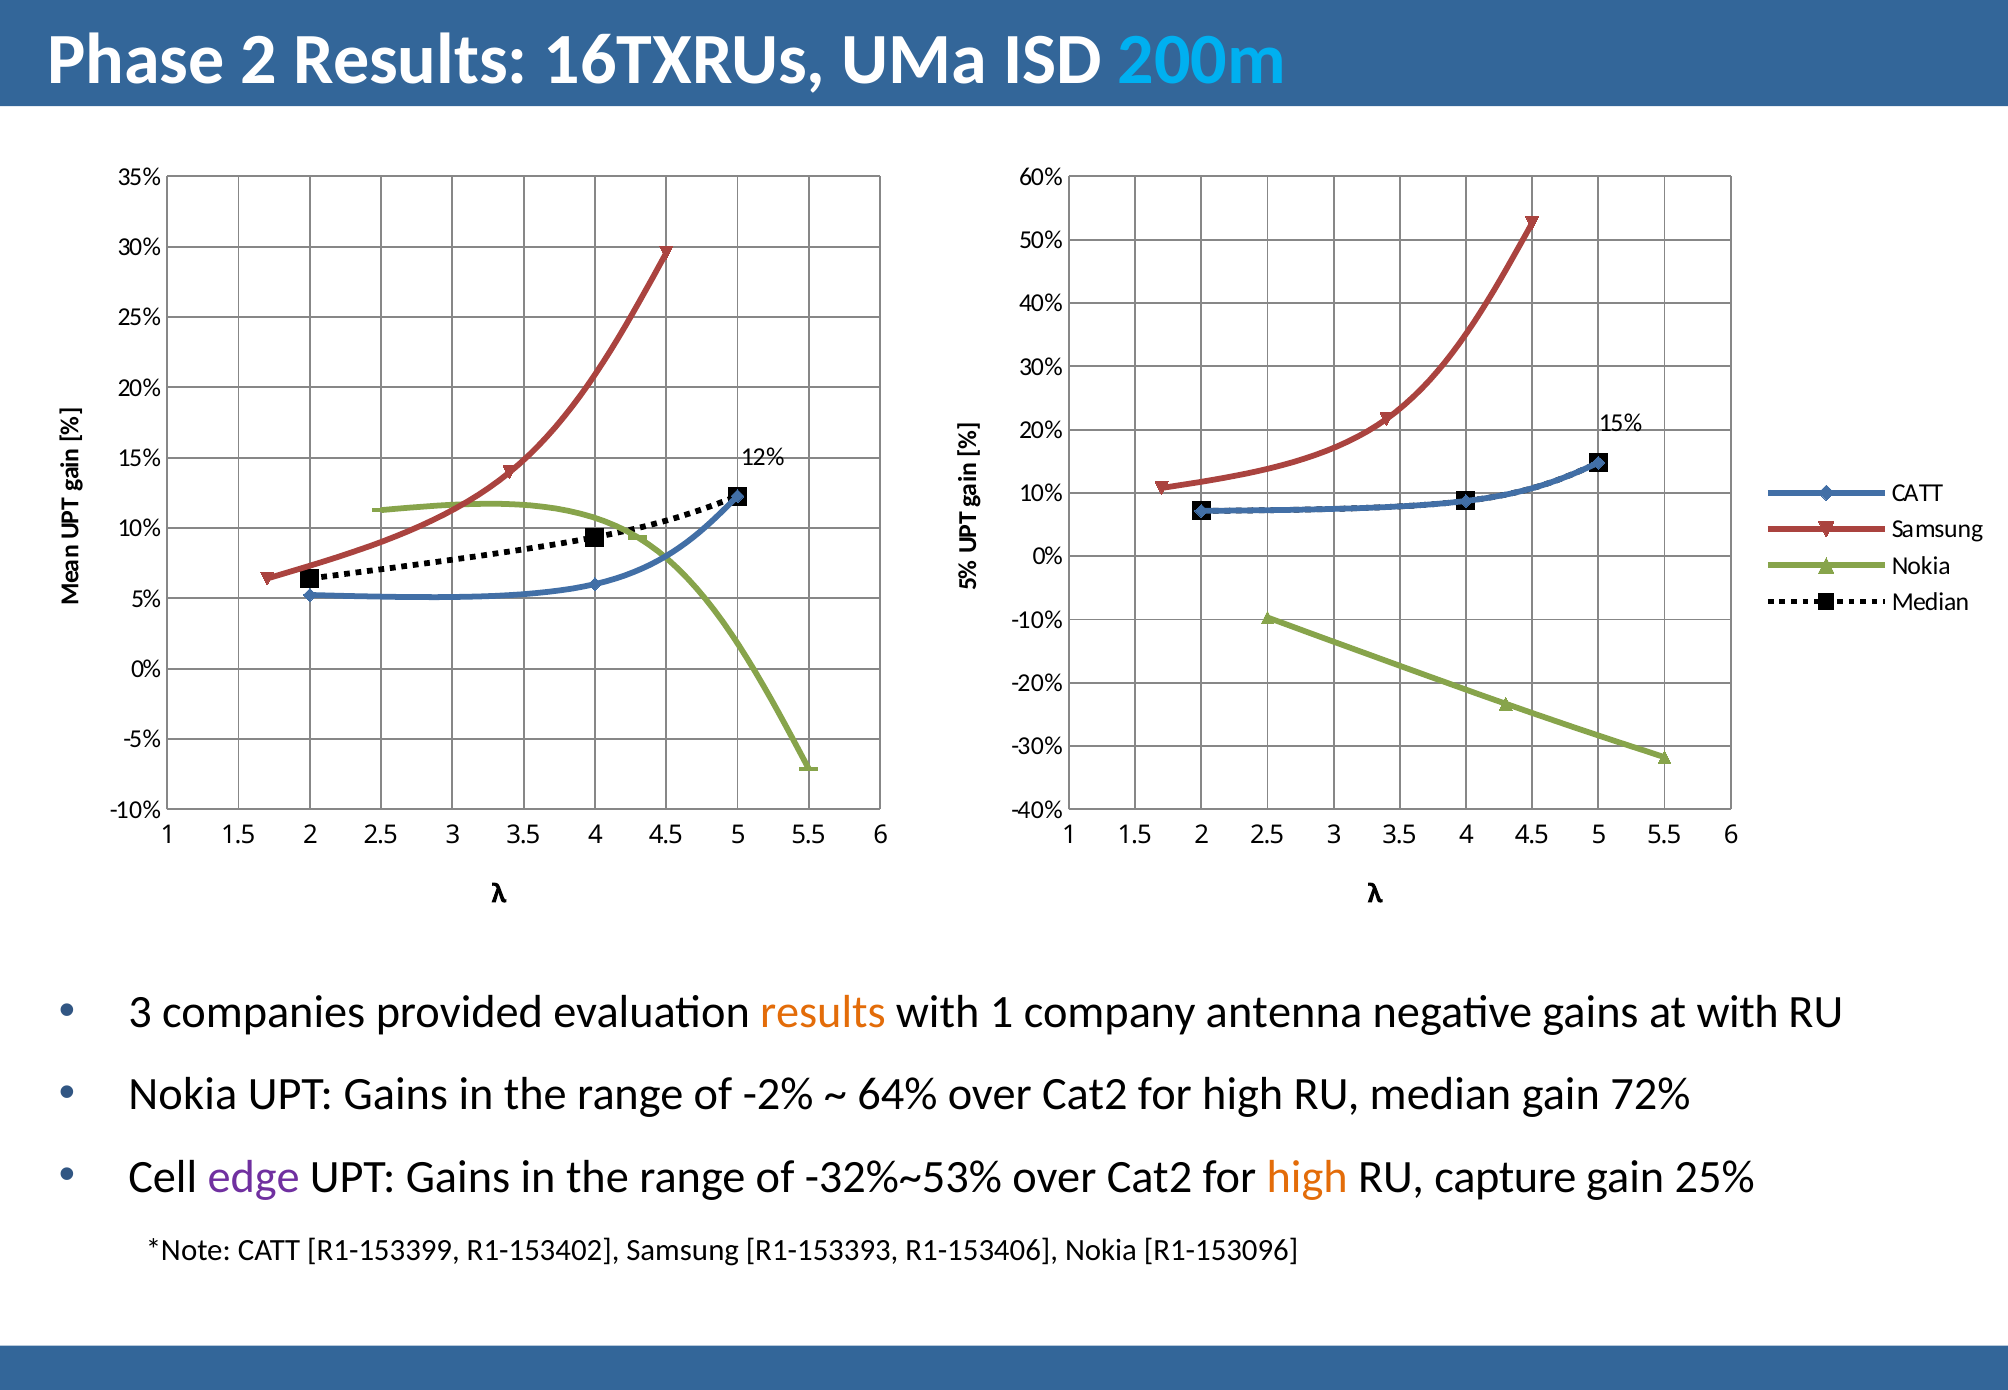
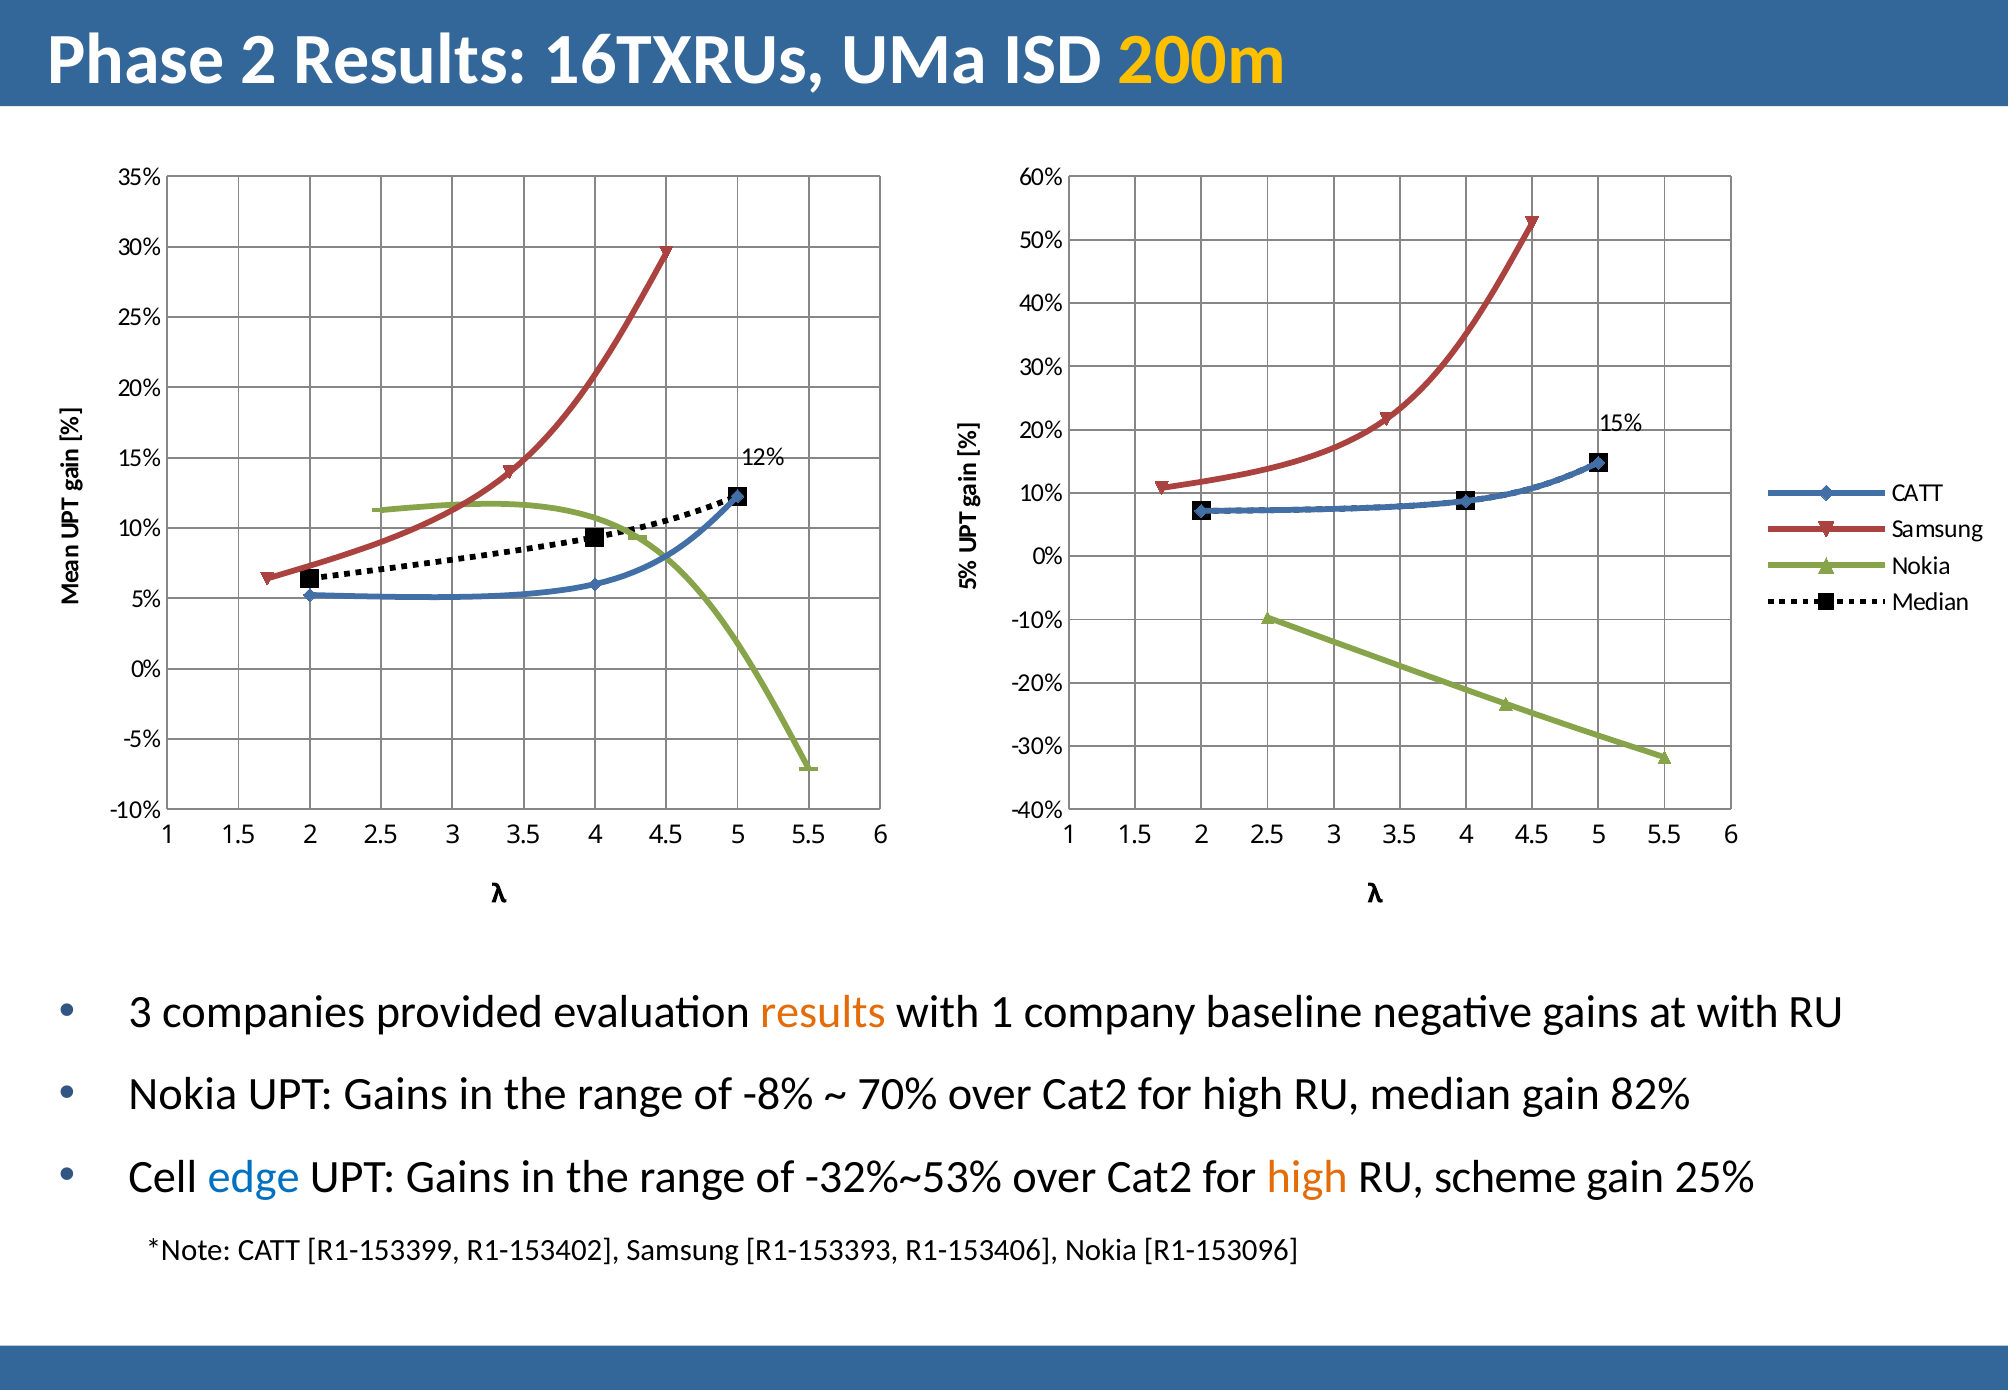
200m colour: light blue -> yellow
antenna: antenna -> baseline
-2%: -2% -> -8%
64%: 64% -> 70%
72%: 72% -> 82%
edge colour: purple -> blue
capture: capture -> scheme
